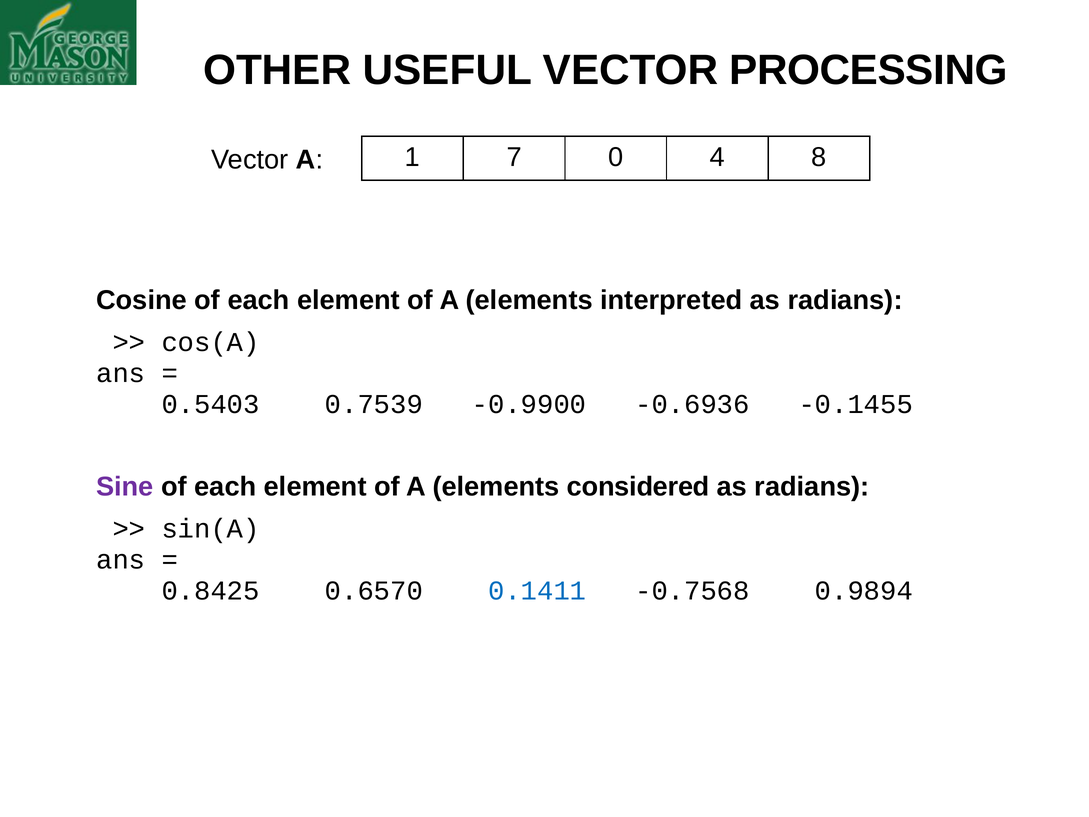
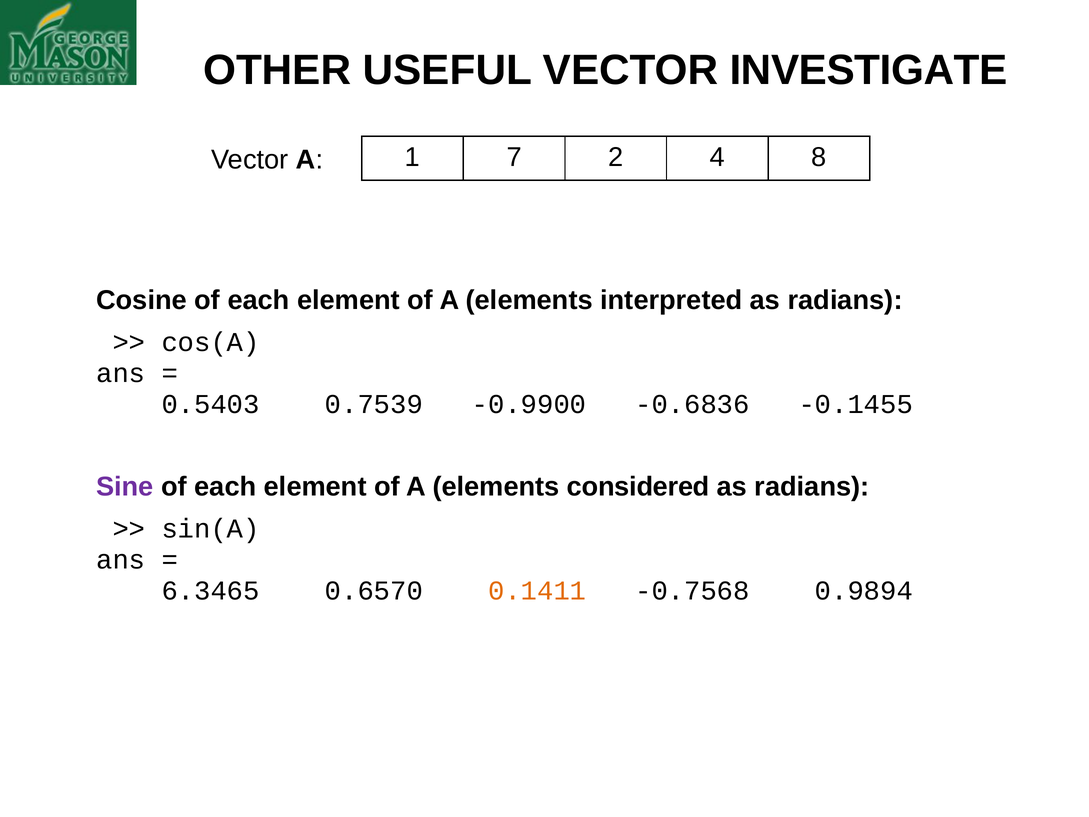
PROCESSING: PROCESSING -> INVESTIGATE
0: 0 -> 2
-0.6936: -0.6936 -> -0.6836
0.8425: 0.8425 -> 6.3465
0.1411 colour: blue -> orange
